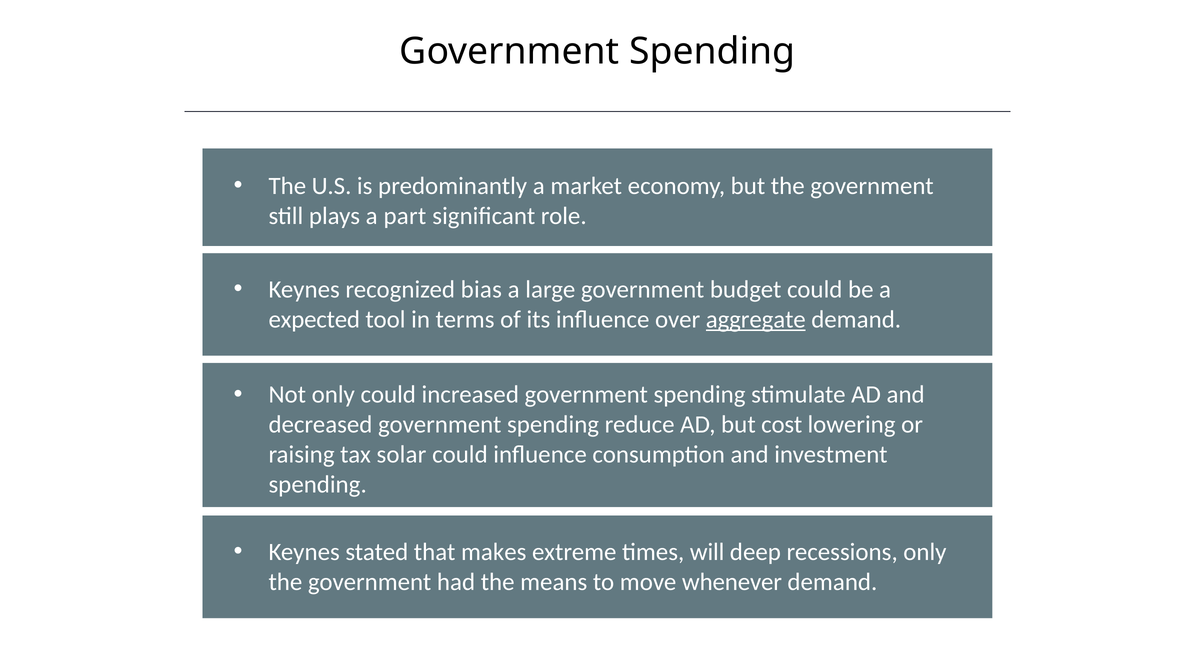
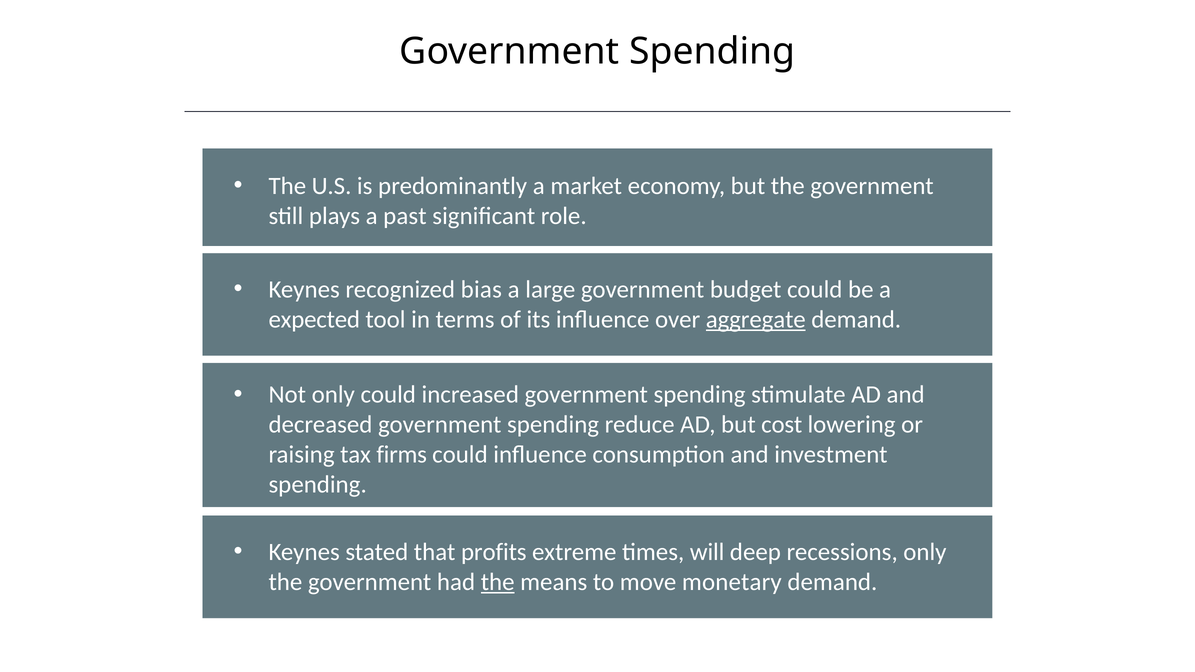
part: part -> past
solar: solar -> firms
makes: makes -> profits
the at (498, 582) underline: none -> present
whenever: whenever -> monetary
